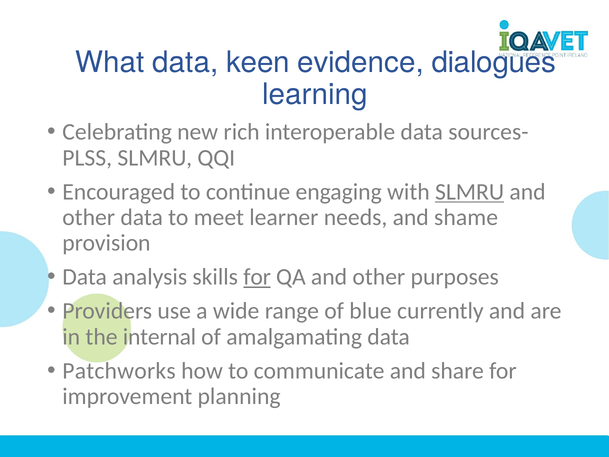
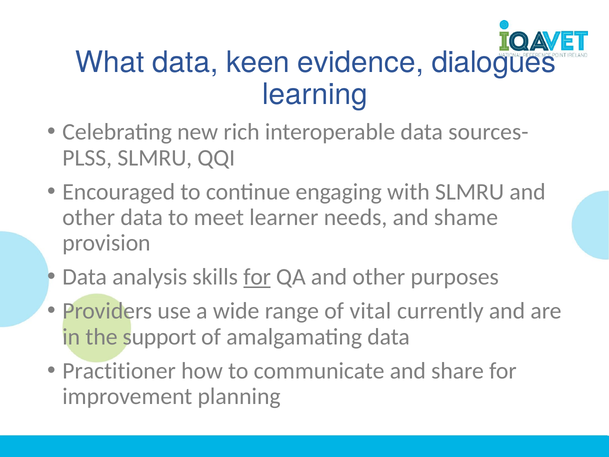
SLMRU at (470, 192) underline: present -> none
blue: blue -> vital
internal: internal -> support
Patchworks: Patchworks -> Practitioner
